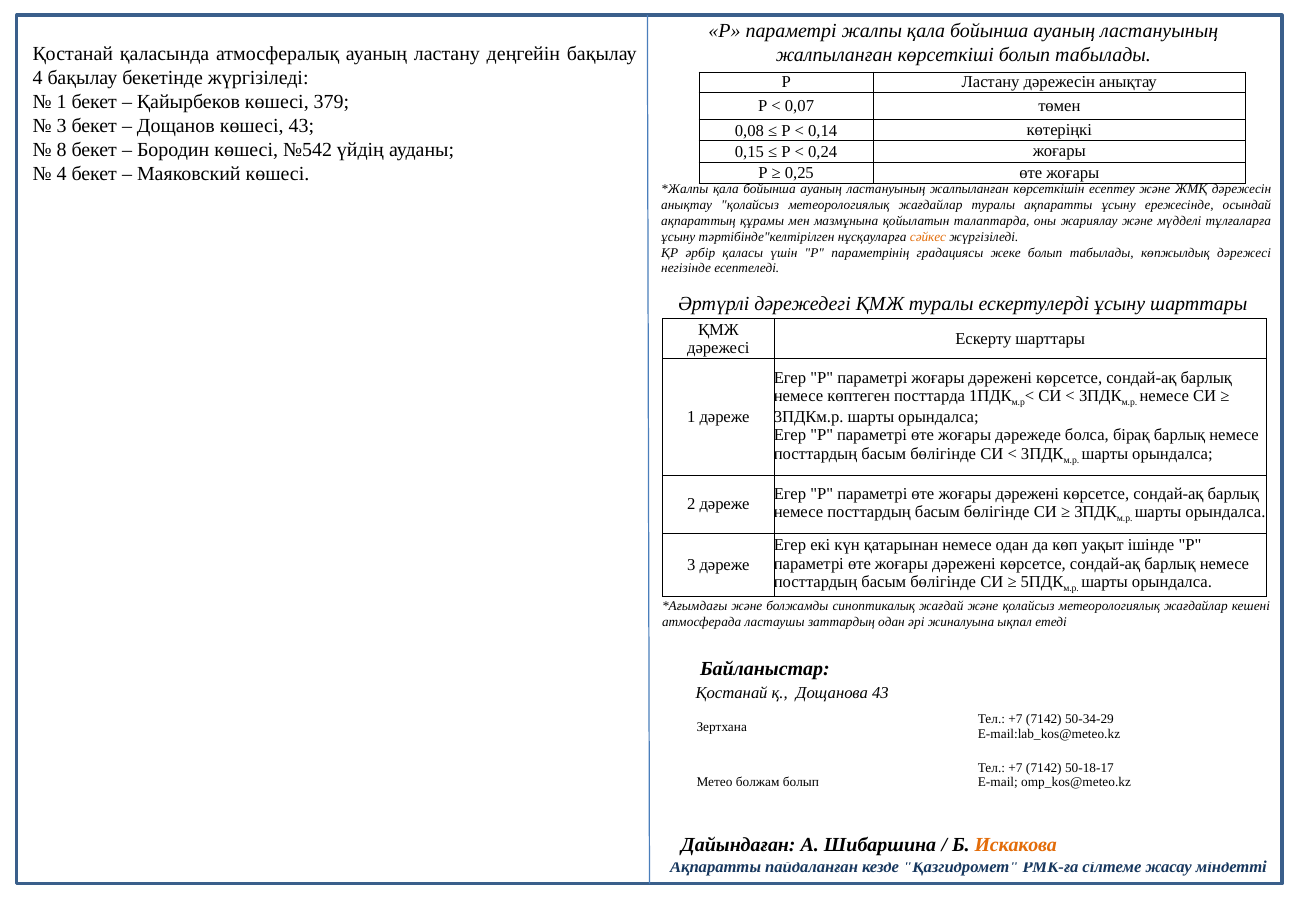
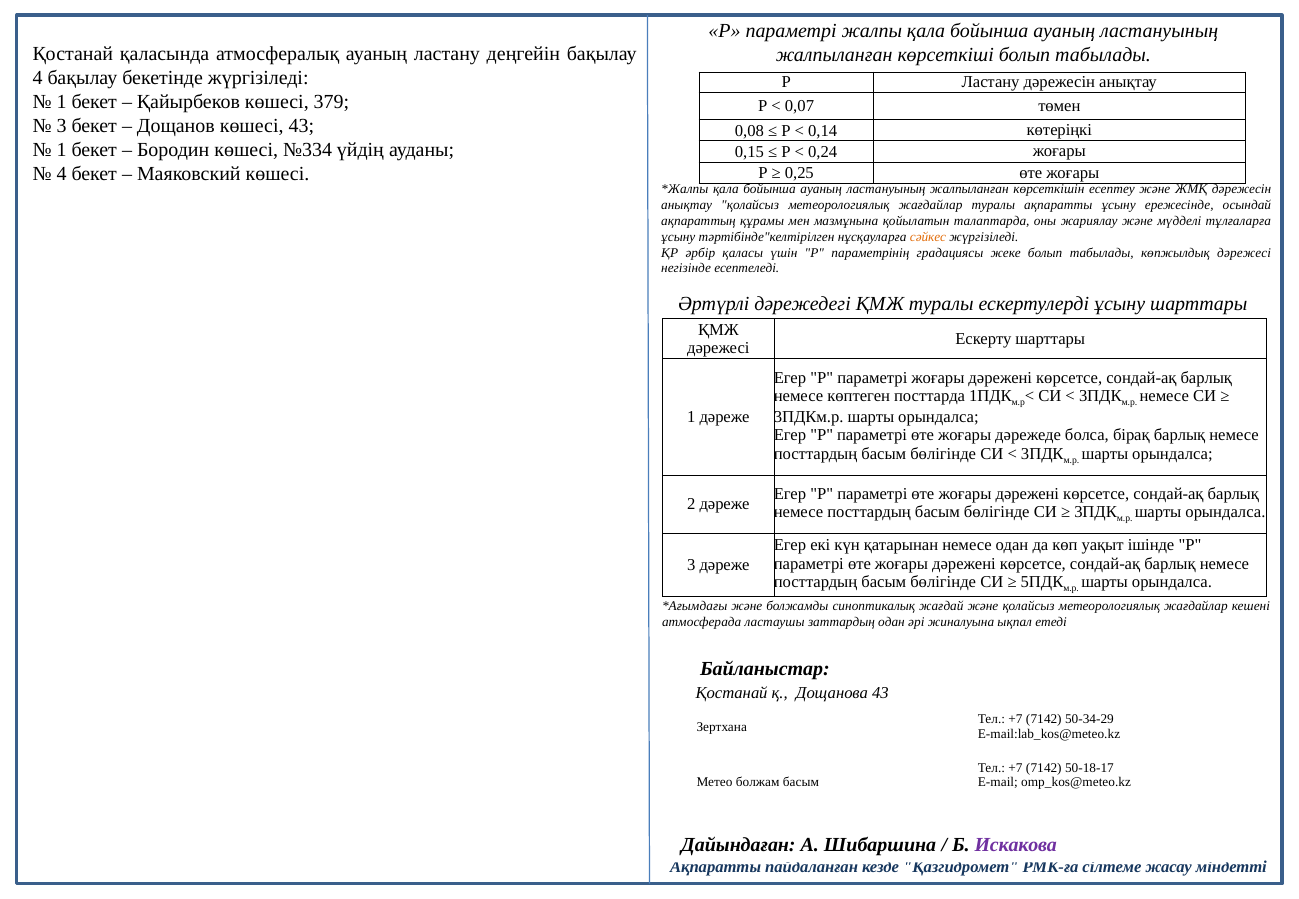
8 at (62, 150): 8 -> 1
№542: №542 -> №334
болжам болып: болып -> басым
Искакова colour: orange -> purple
